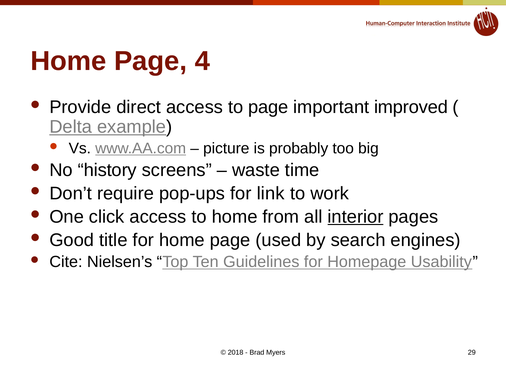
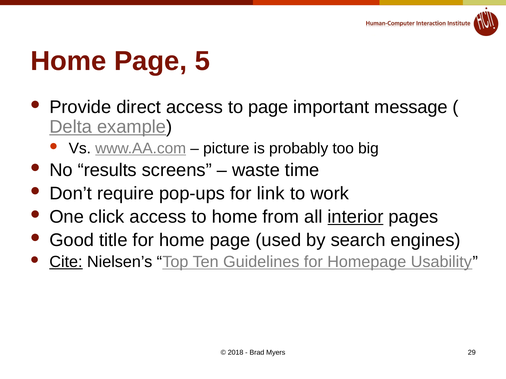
4: 4 -> 5
improved: improved -> message
history: history -> results
Cite underline: none -> present
